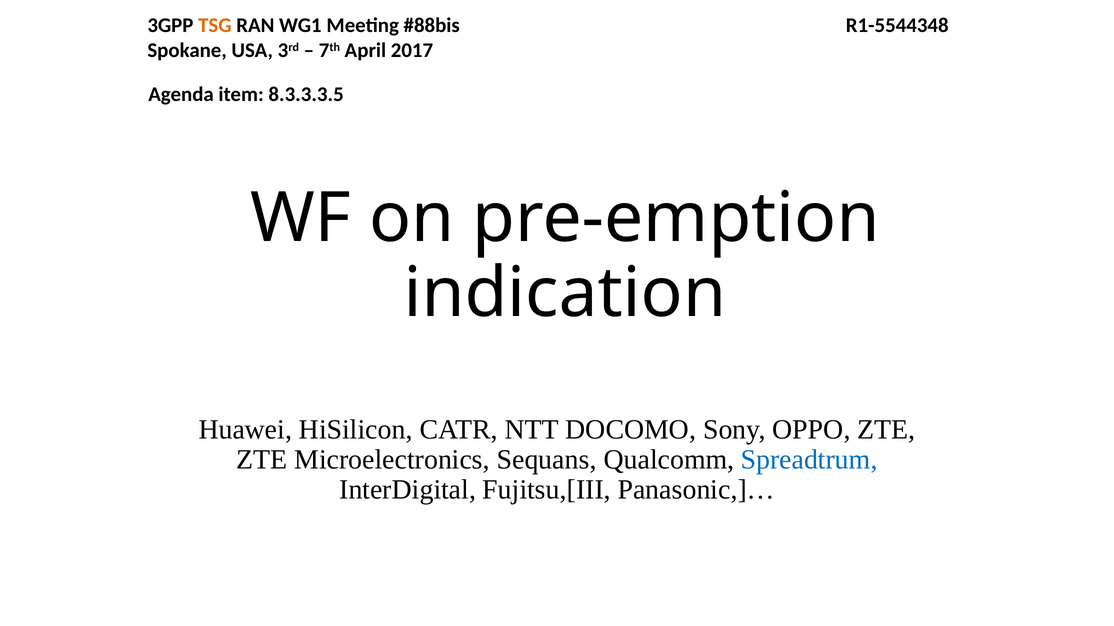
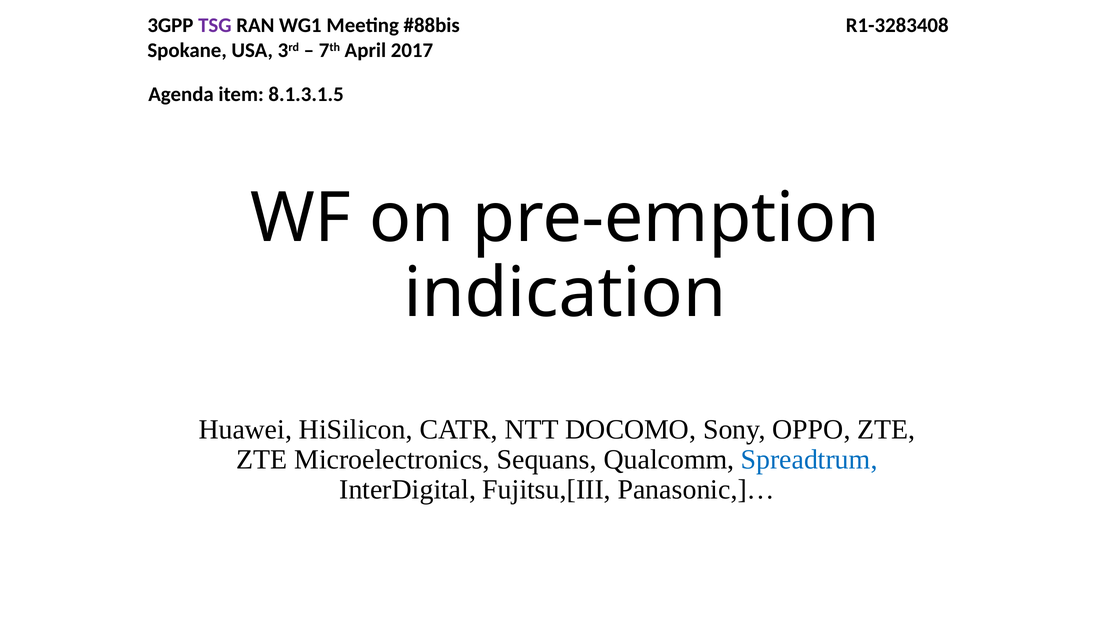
TSG colour: orange -> purple
R1-5544348: R1-5544348 -> R1-3283408
8.3.3.3.5: 8.3.3.3.5 -> 8.1.3.1.5
